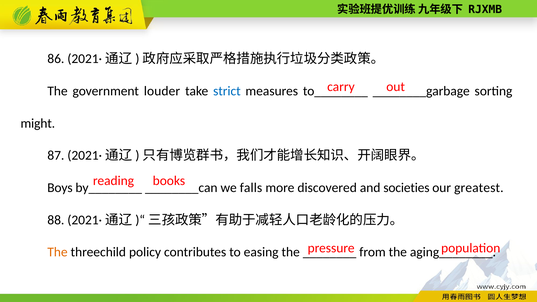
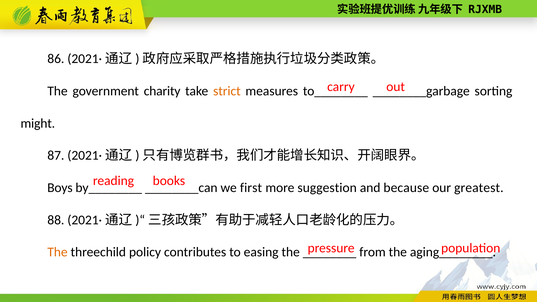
louder: louder -> charity
strict colour: blue -> orange
falls: falls -> first
discovered: discovered -> suggestion
societies: societies -> because
